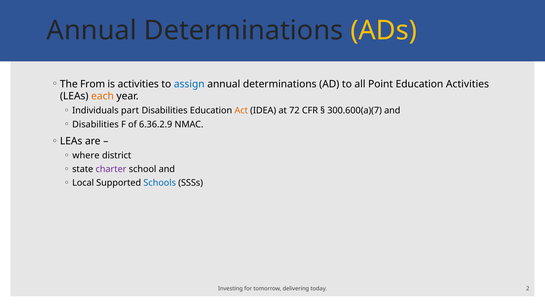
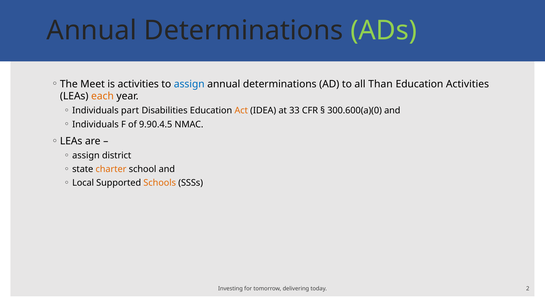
ADs colour: yellow -> light green
From: From -> Meet
Point: Point -> Than
72: 72 -> 33
300.600(a)(7: 300.600(a)(7 -> 300.600(a)(0
Disabilities at (95, 124): Disabilities -> Individuals
6.36.2.9: 6.36.2.9 -> 9.90.4.5
where at (86, 155): where -> assign
charter colour: purple -> orange
Schools colour: blue -> orange
